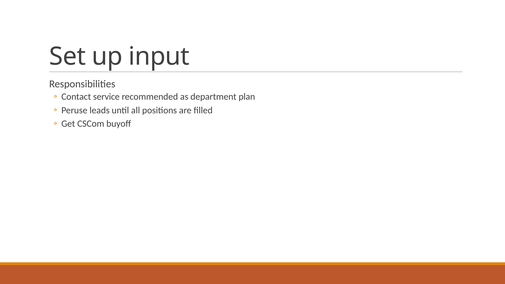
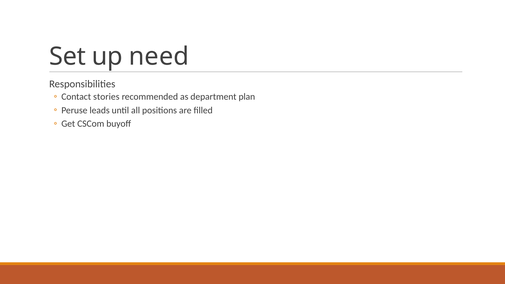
input: input -> need
service: service -> stories
